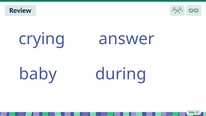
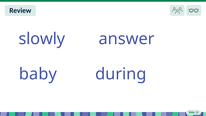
crying: crying -> slowly
